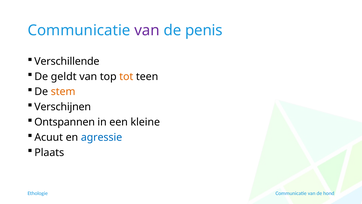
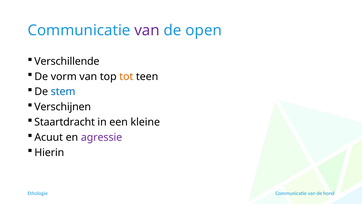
penis: penis -> open
geldt: geldt -> vorm
stem colour: orange -> blue
Ontspannen: Ontspannen -> Staartdracht
agressie colour: blue -> purple
Plaats: Plaats -> Hierin
